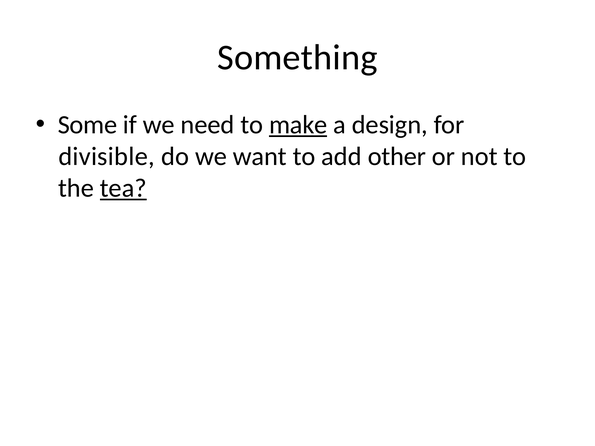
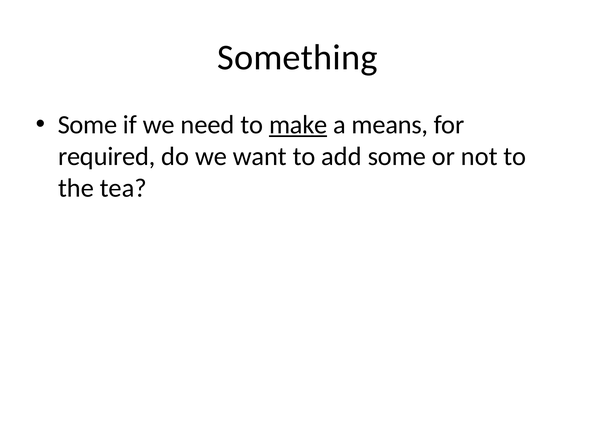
design: design -> means
divisible: divisible -> required
add other: other -> some
tea underline: present -> none
